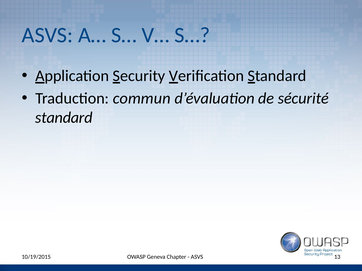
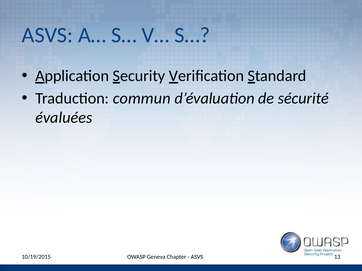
standard at (64, 118): standard -> évaluées
